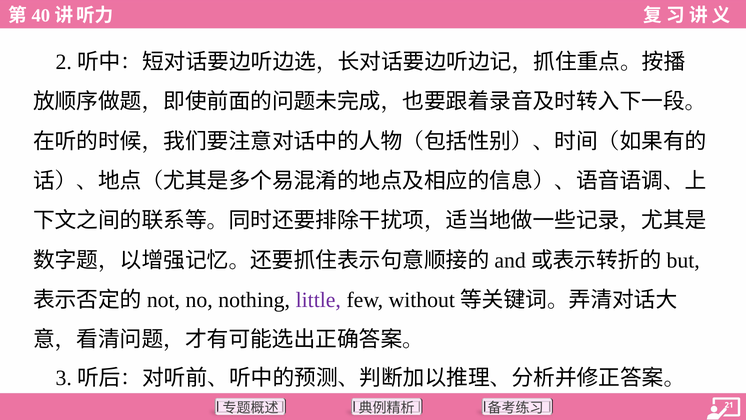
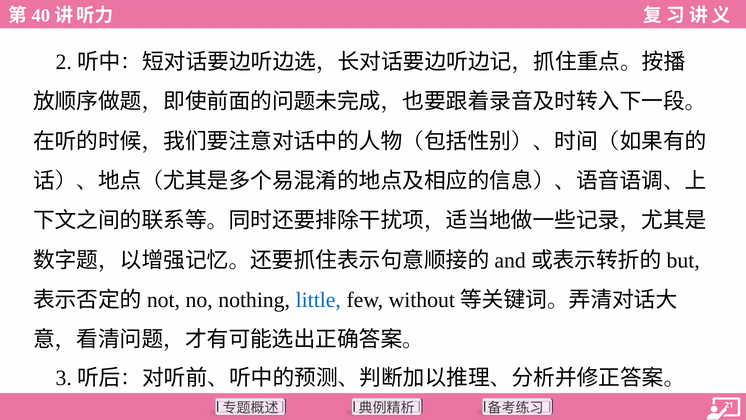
little colour: purple -> blue
